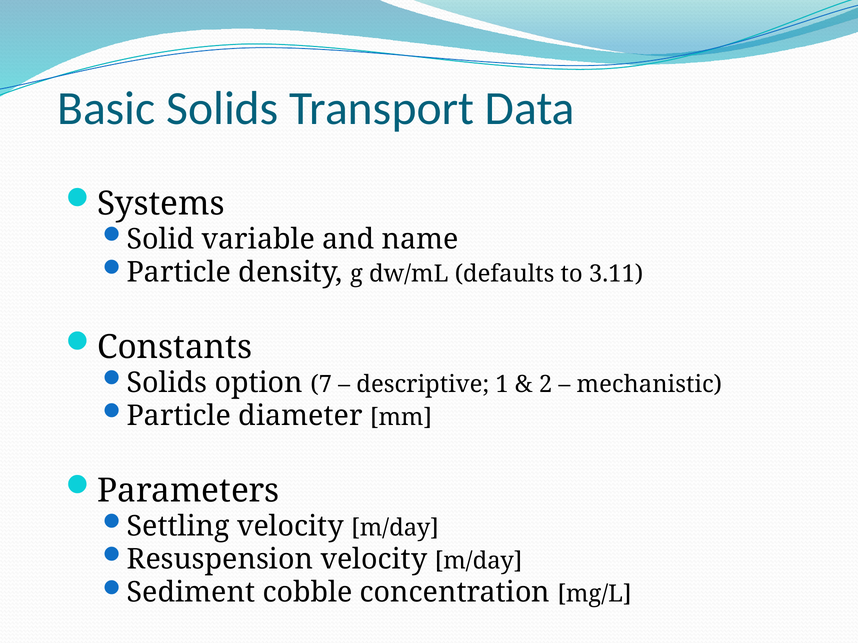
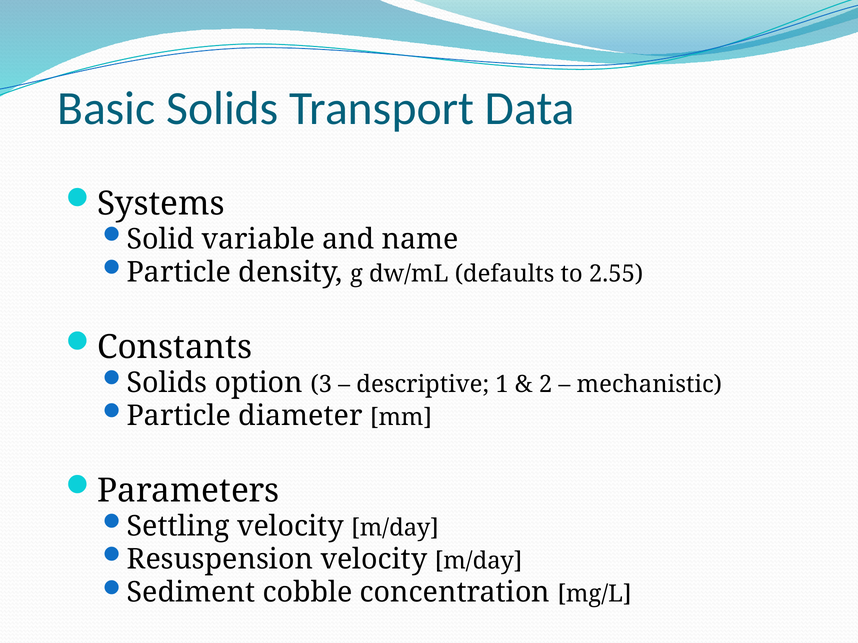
3.11: 3.11 -> 2.55
7: 7 -> 3
